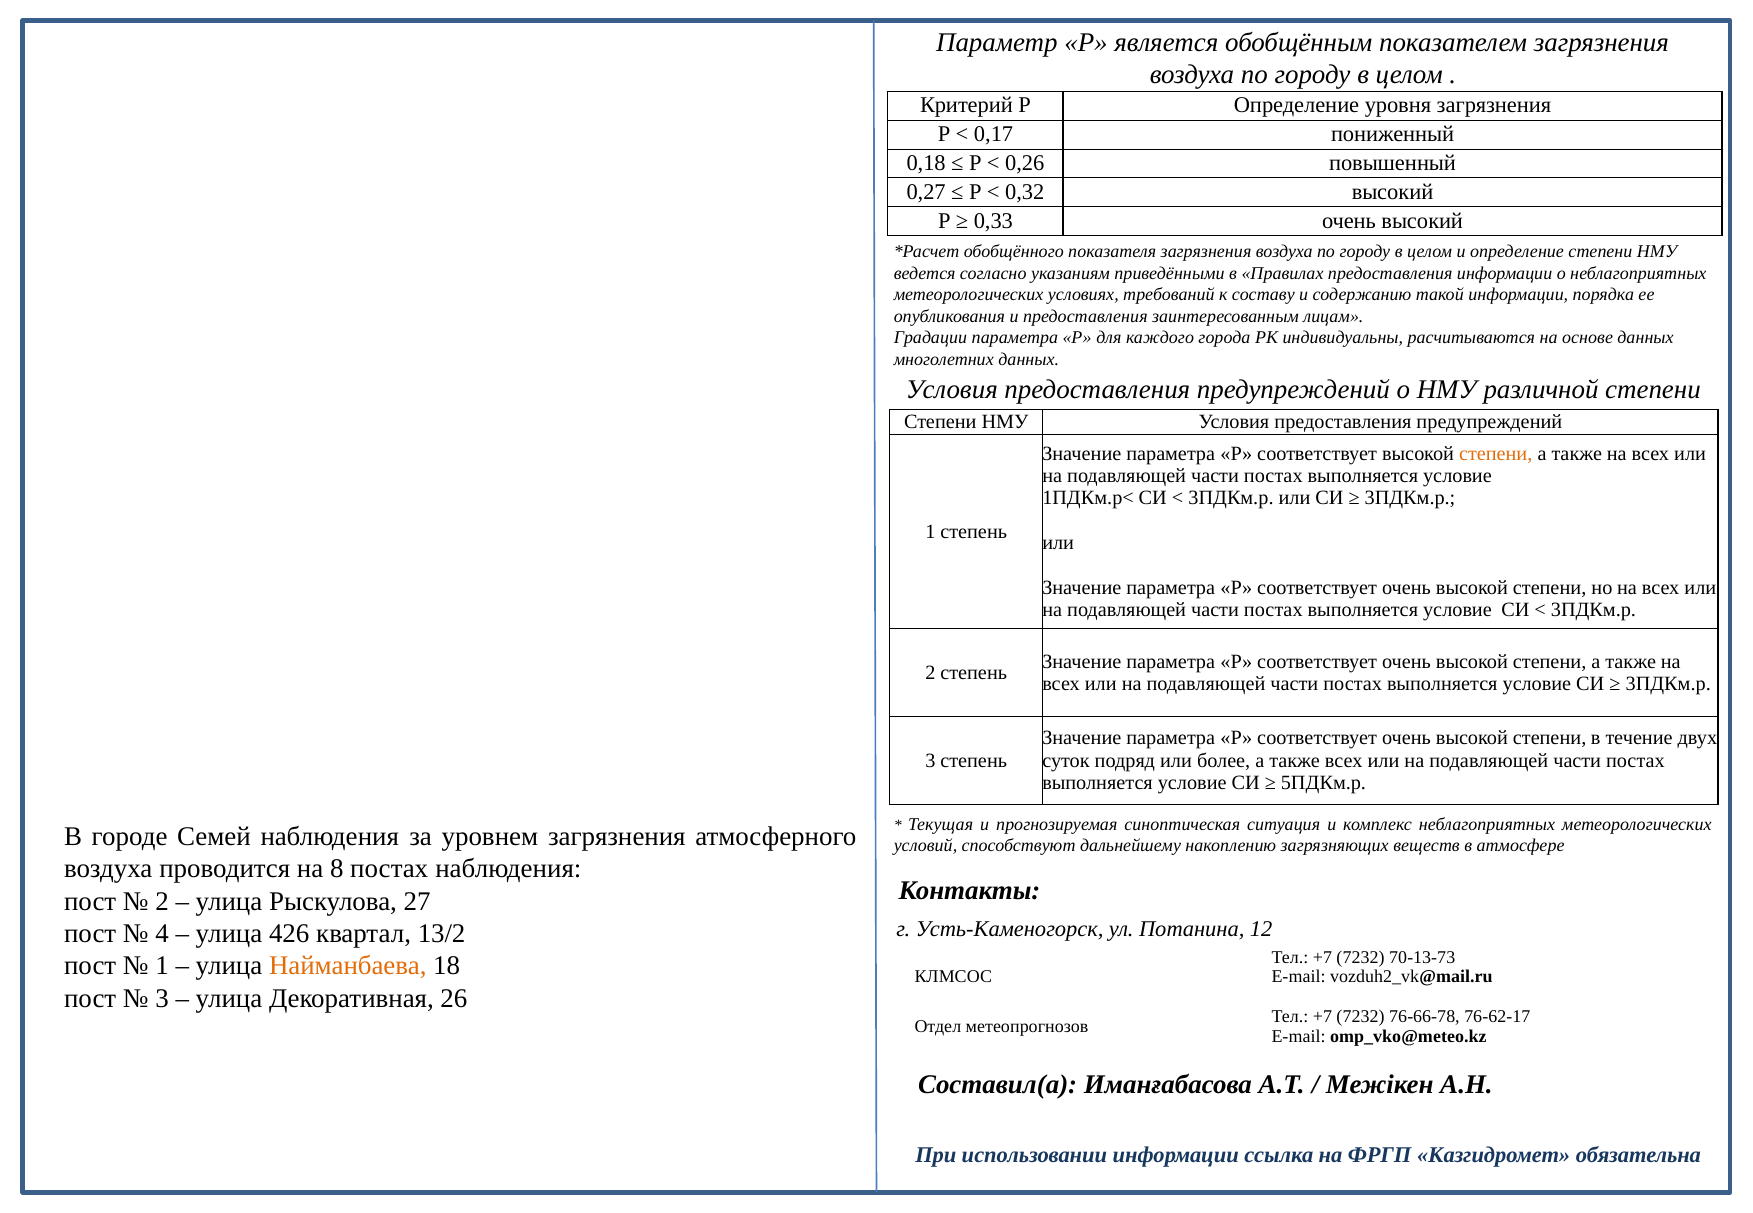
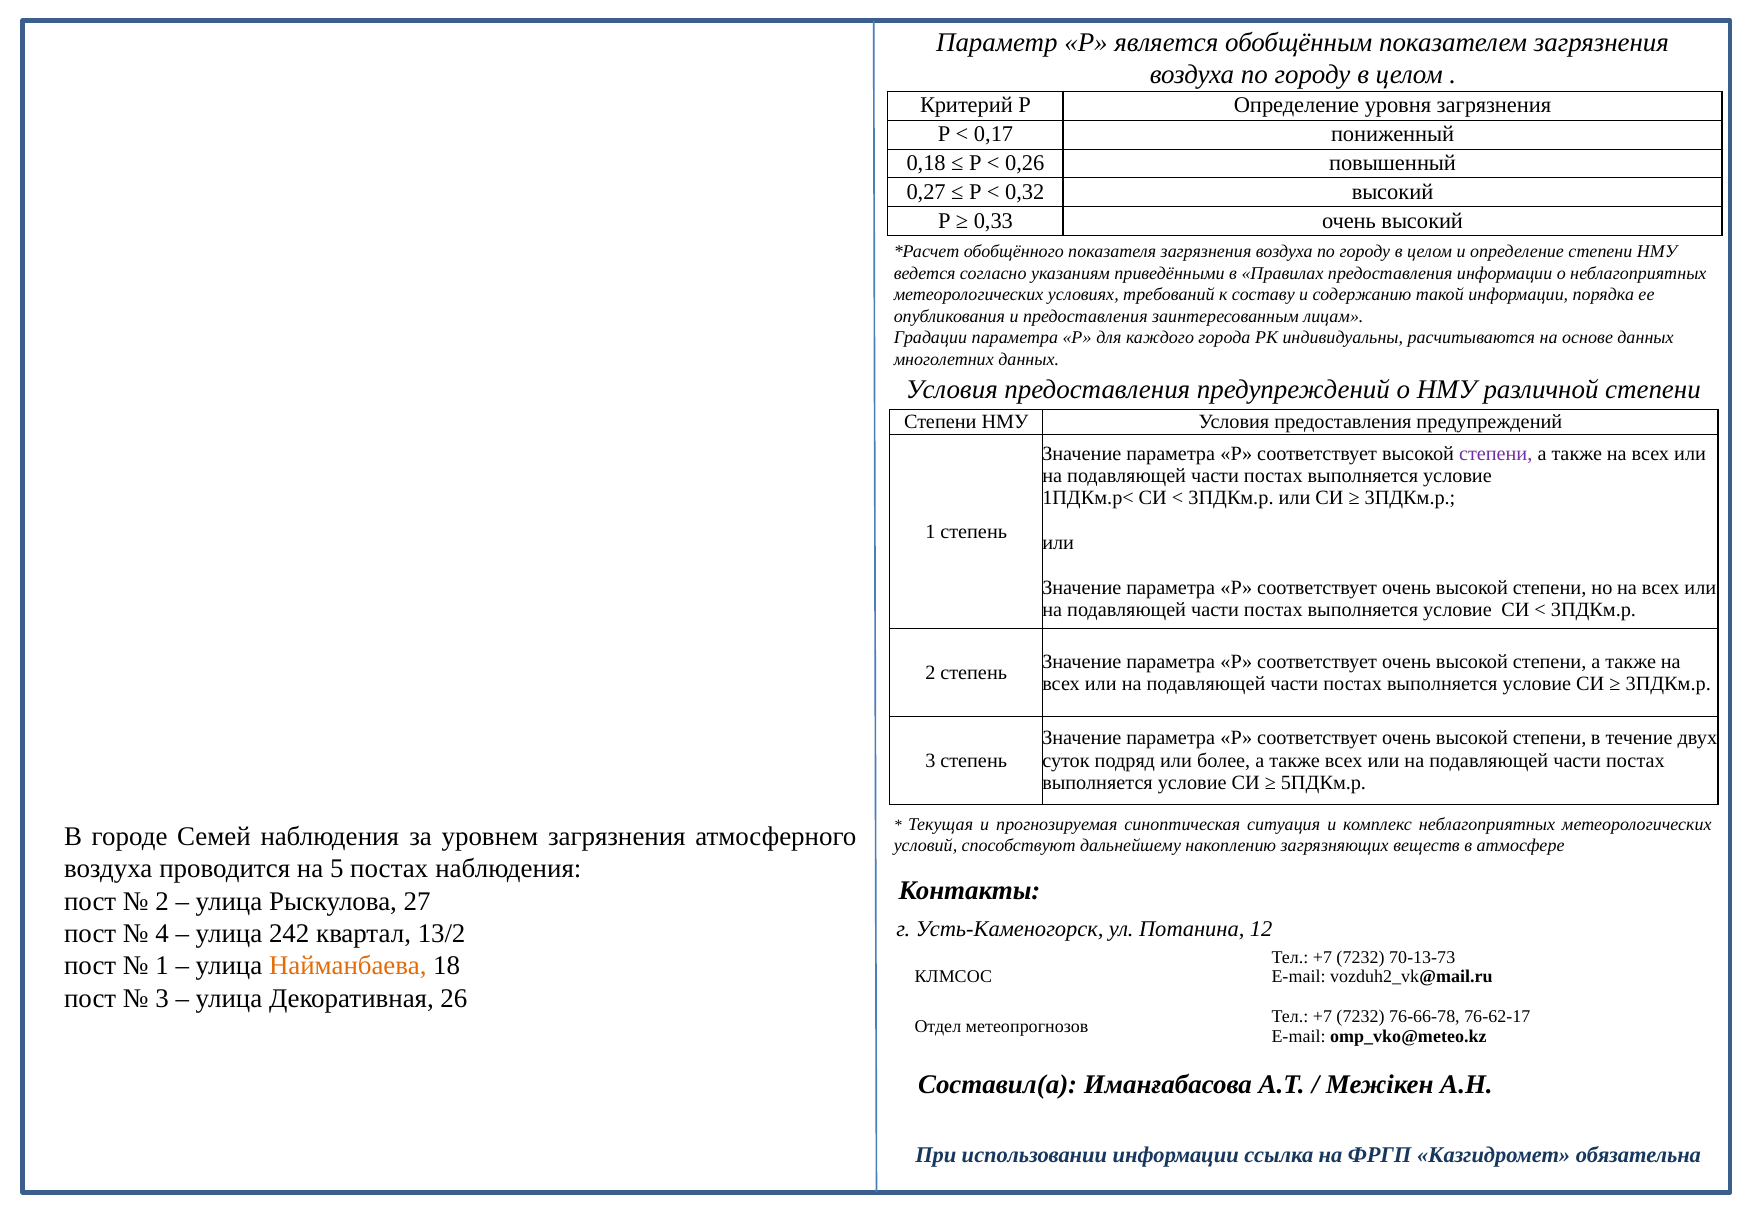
степени at (1496, 454) colour: orange -> purple
8: 8 -> 5
426: 426 -> 242
